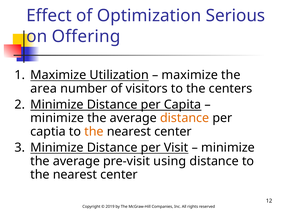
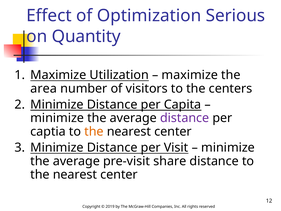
Offering: Offering -> Quantity
distance at (185, 118) colour: orange -> purple
using: using -> share
